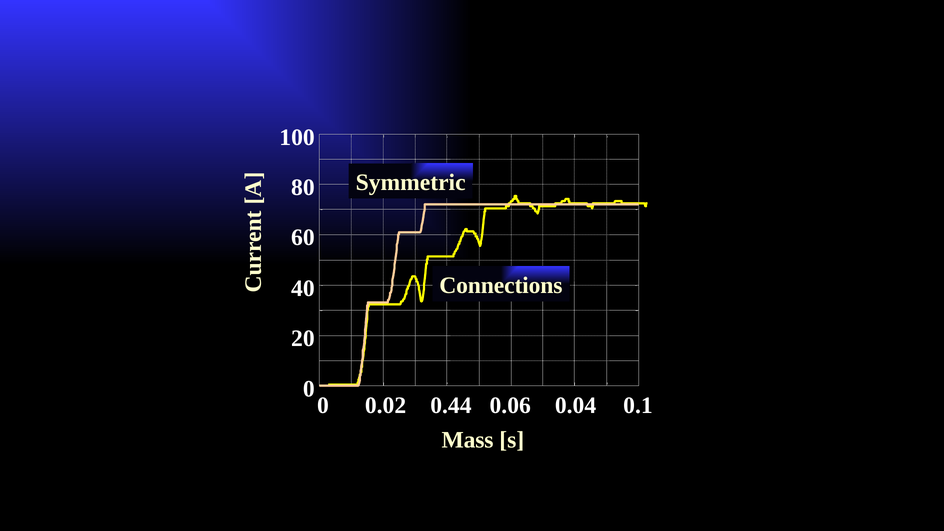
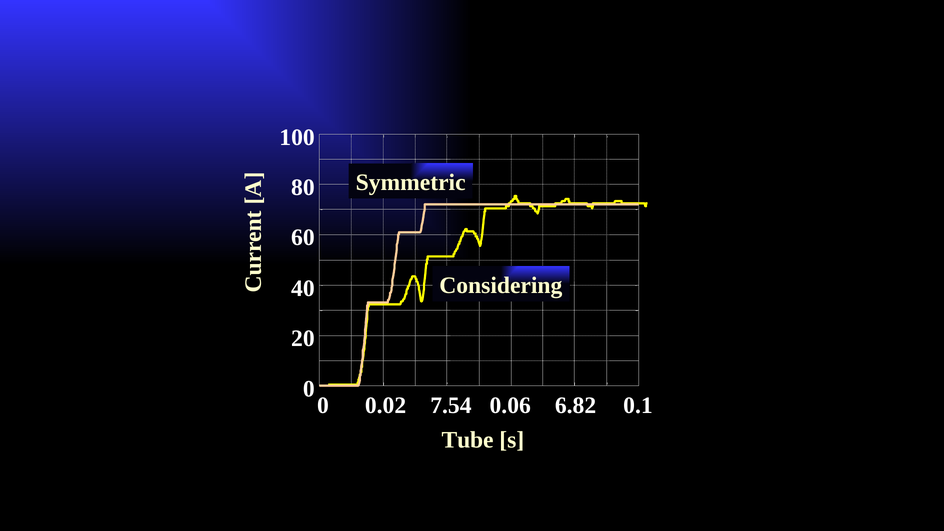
Connections: Connections -> Considering
0.44: 0.44 -> 7.54
0.04: 0.04 -> 6.82
Mass: Mass -> Tube
